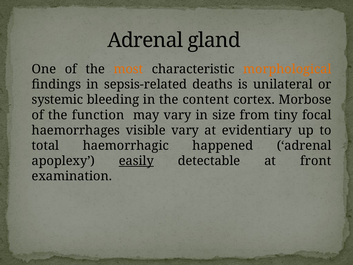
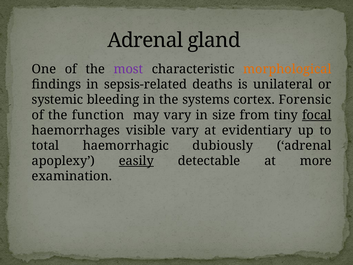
most colour: orange -> purple
content: content -> systems
Morbose: Morbose -> Forensic
focal underline: none -> present
happened: happened -> dubiously
front: front -> more
